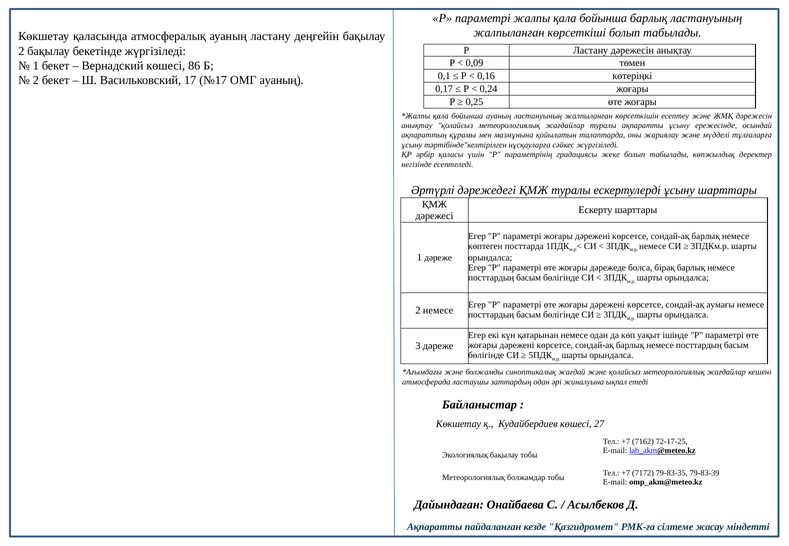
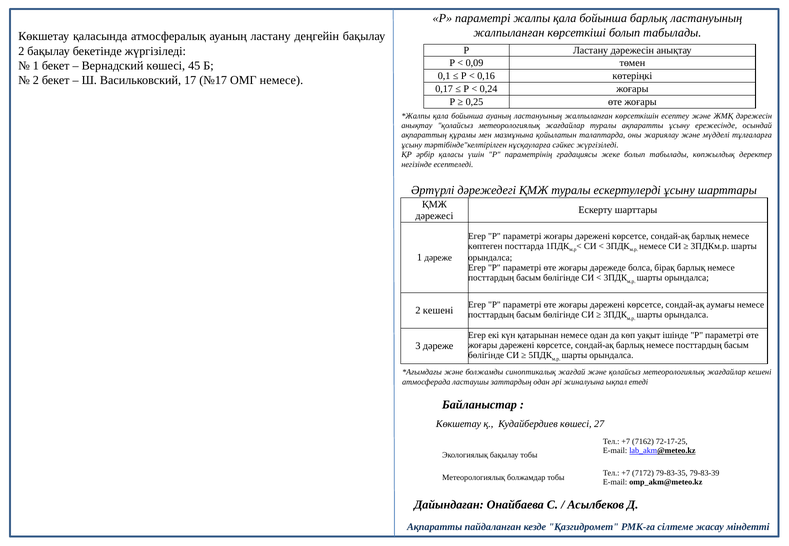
86: 86 -> 45
ОМГ ауаның: ауаның -> немесе
2 немесе: немесе -> кешені
